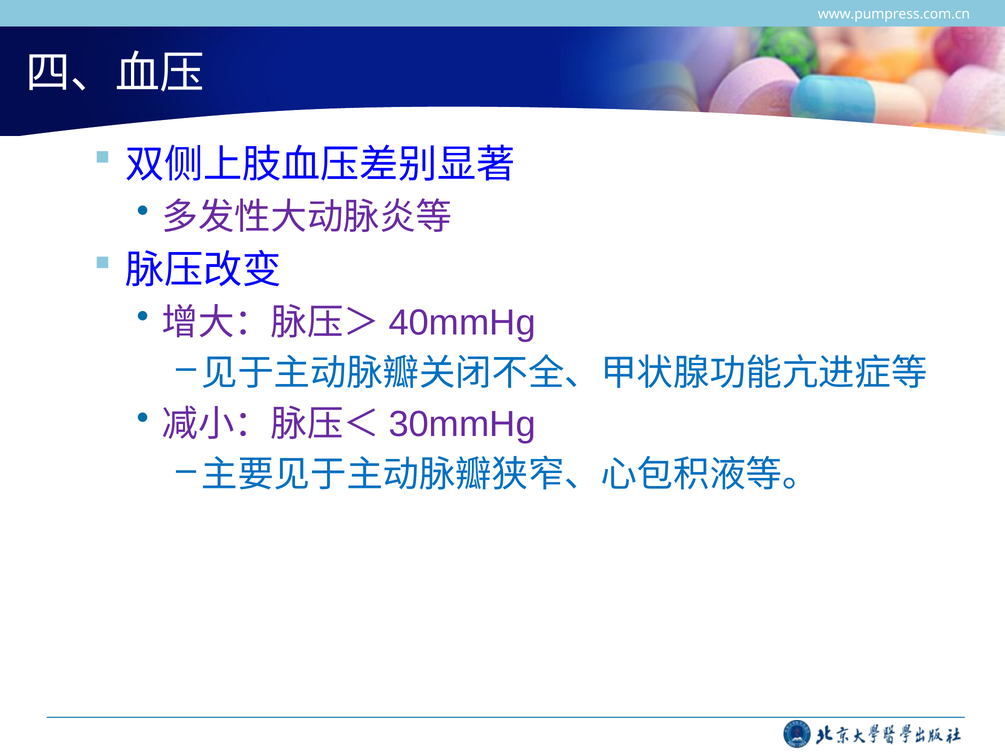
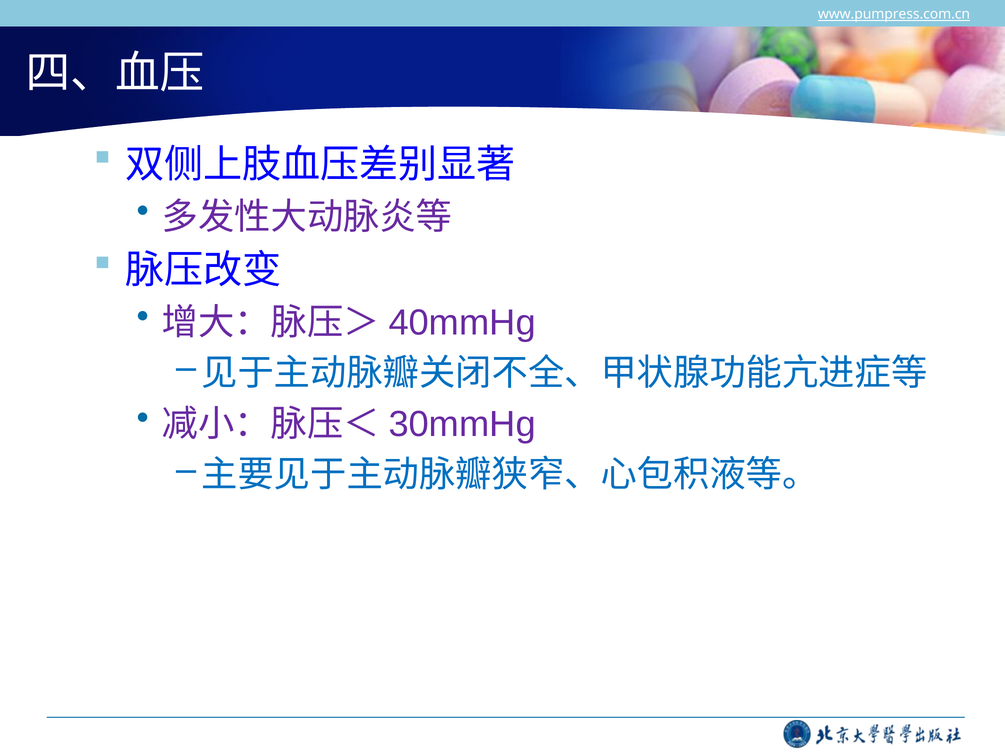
www.pumpress.com.cn underline: none -> present
